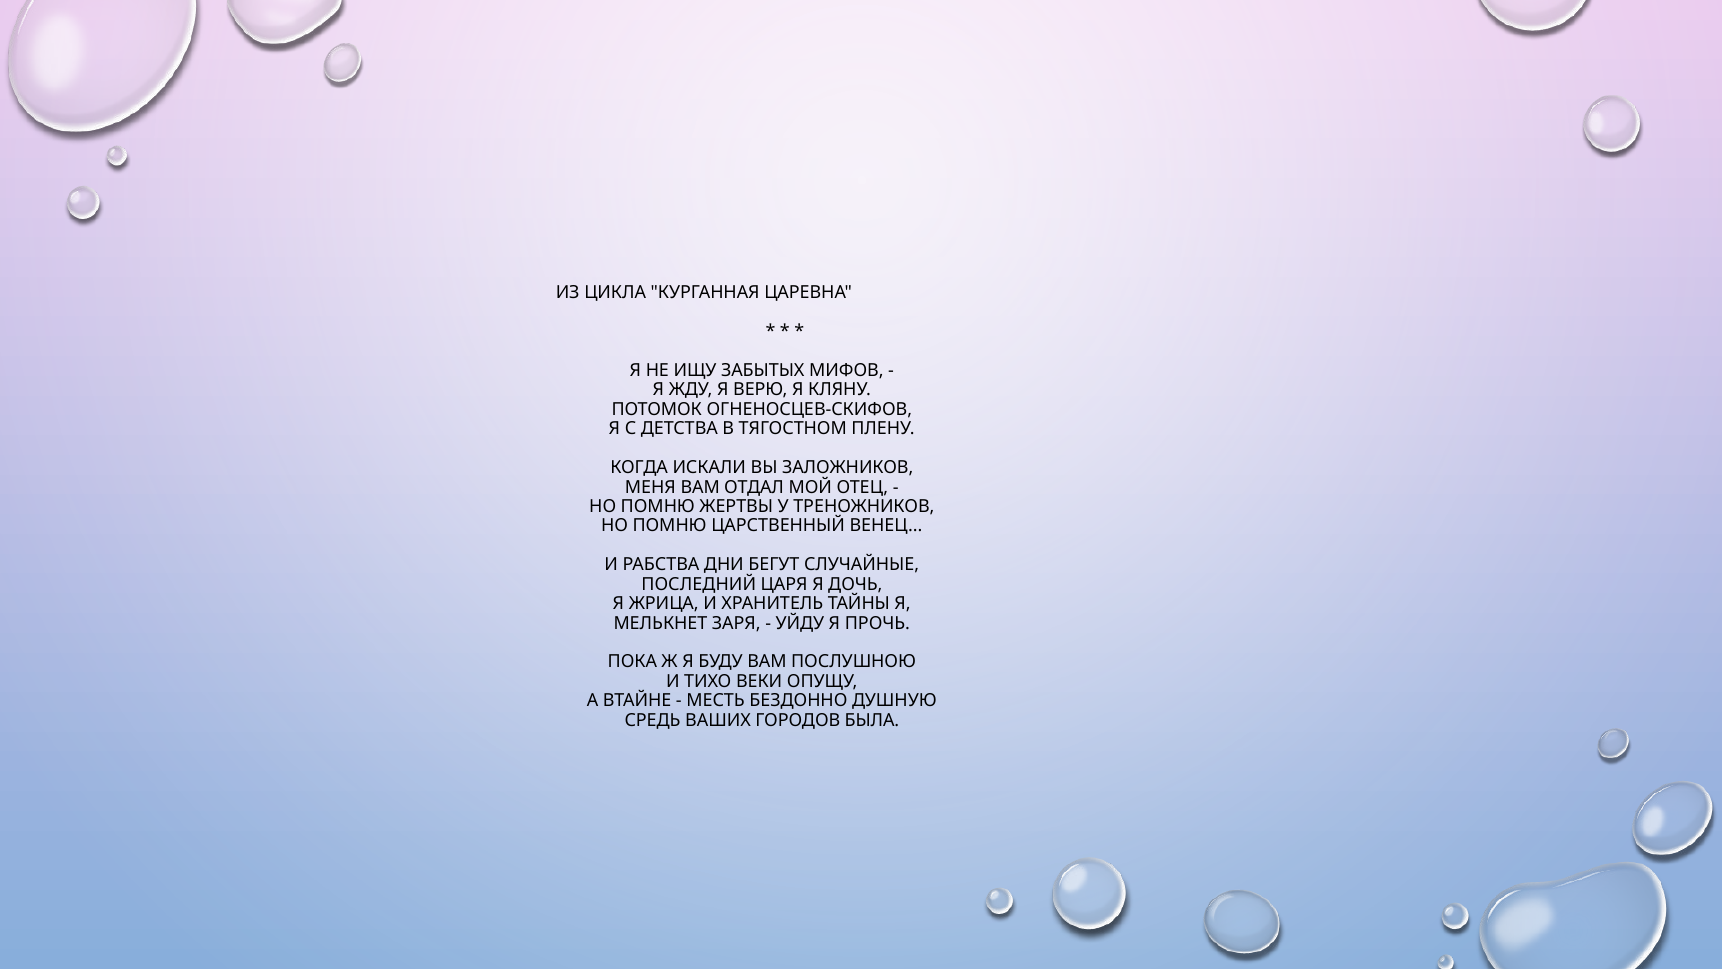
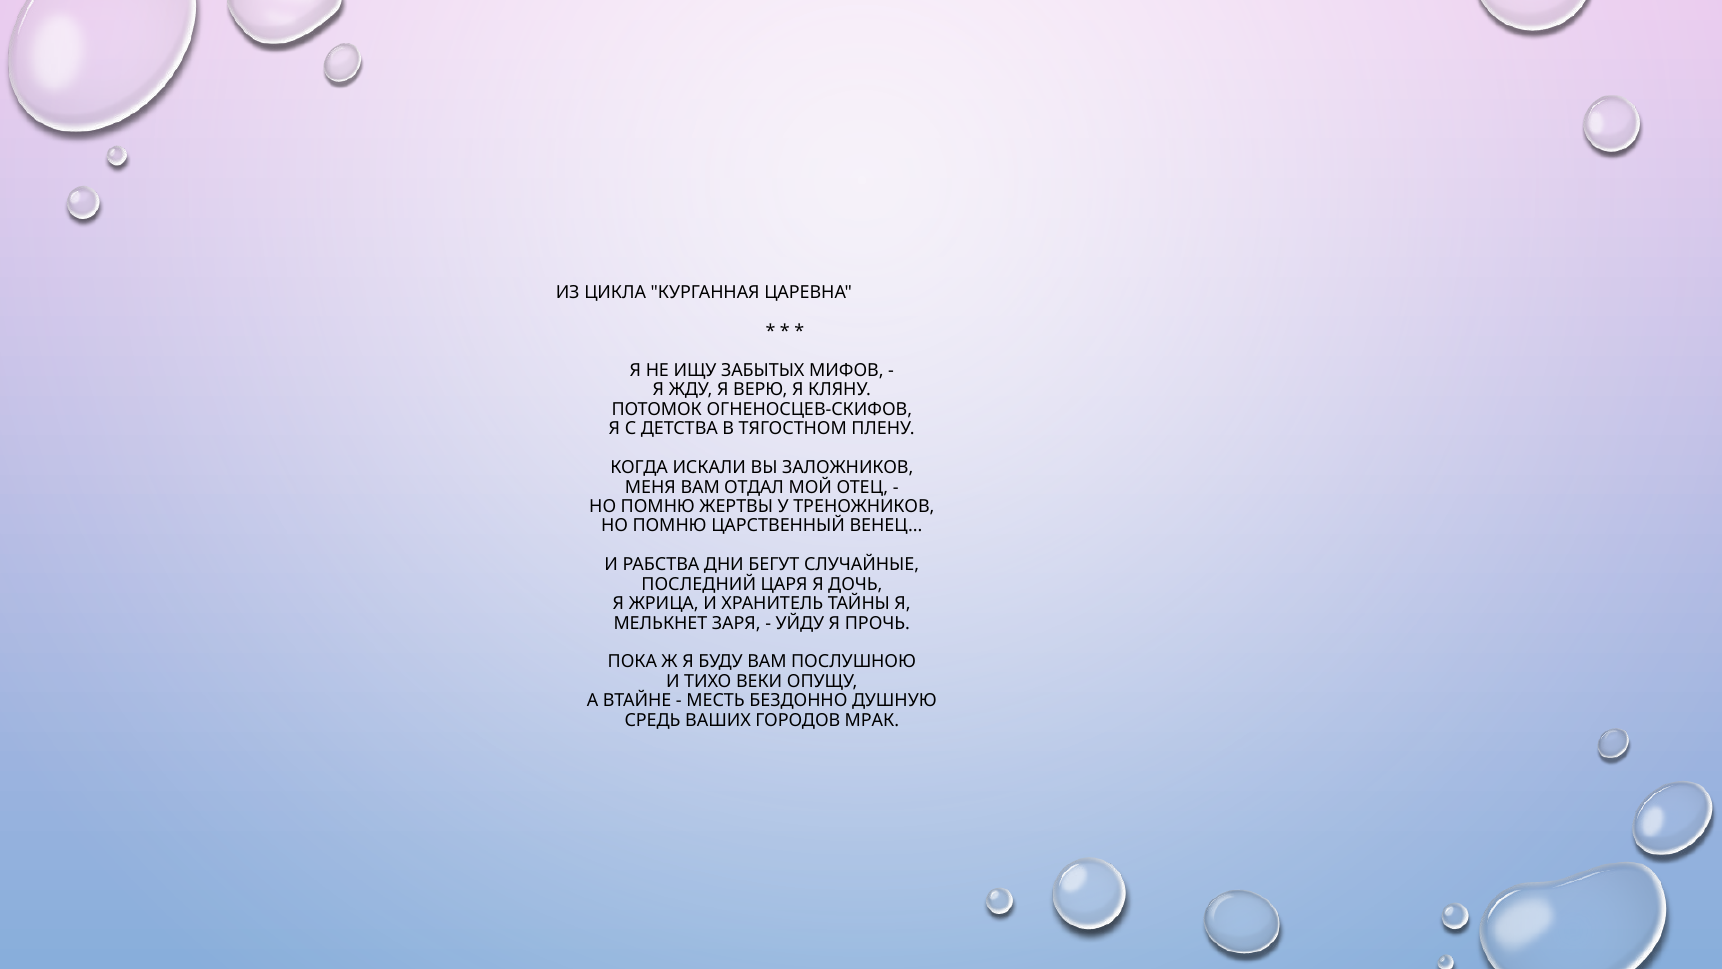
БЫЛА: БЫЛА -> МРАК
